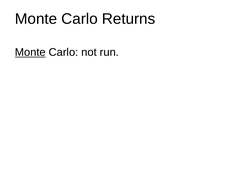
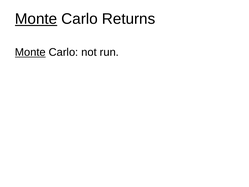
Monte at (36, 19) underline: none -> present
